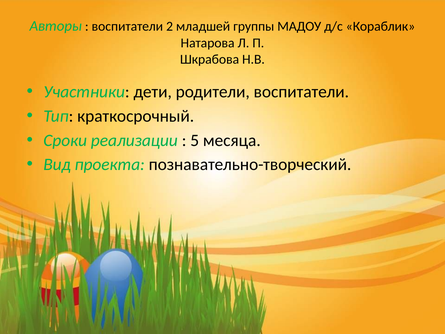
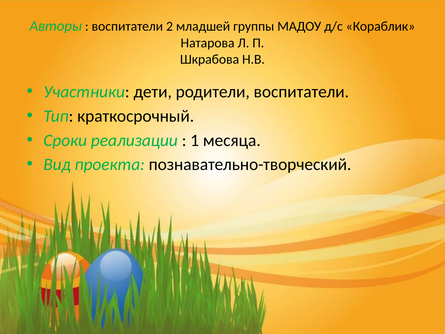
5: 5 -> 1
